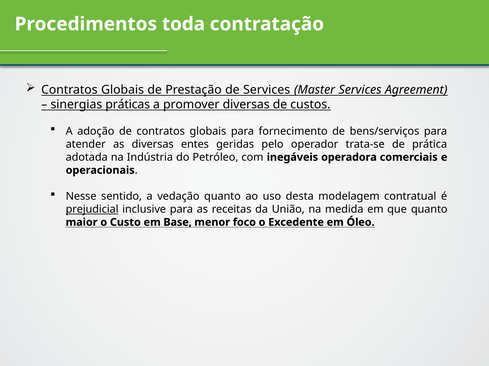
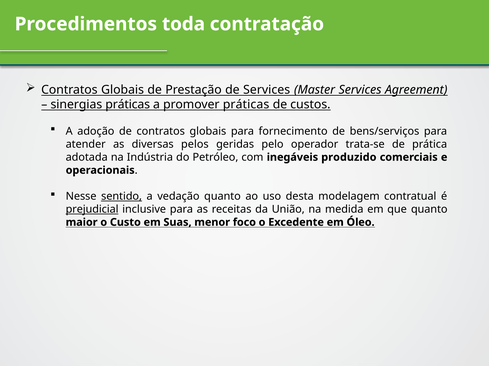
promover diversas: diversas -> práticas
entes: entes -> pelos
operadora: operadora -> produzido
sentido underline: none -> present
Base: Base -> Suas
